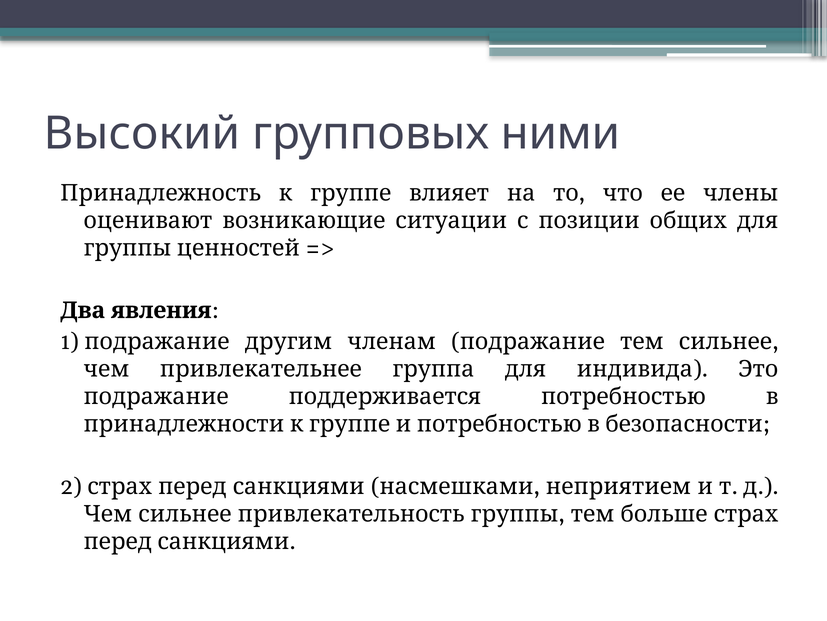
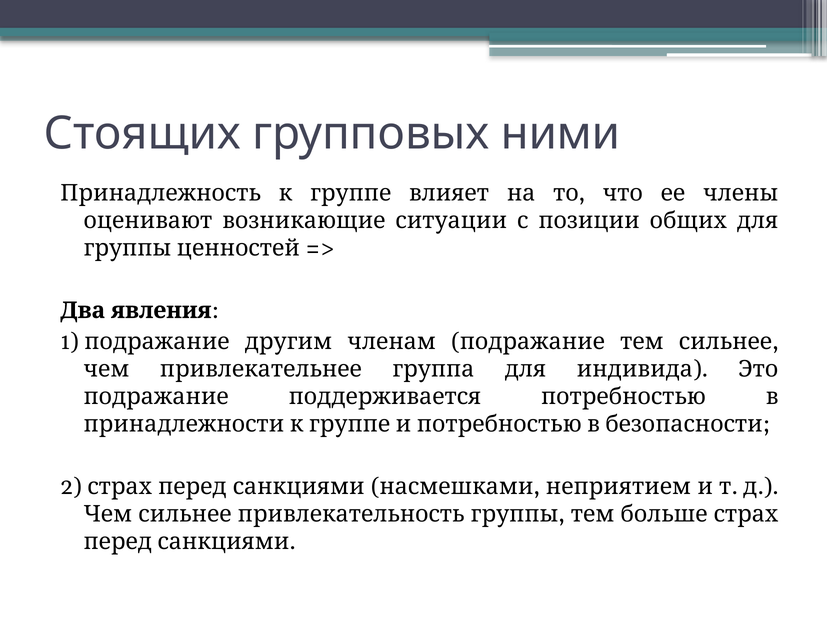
Высокий: Высокий -> Стоящих
